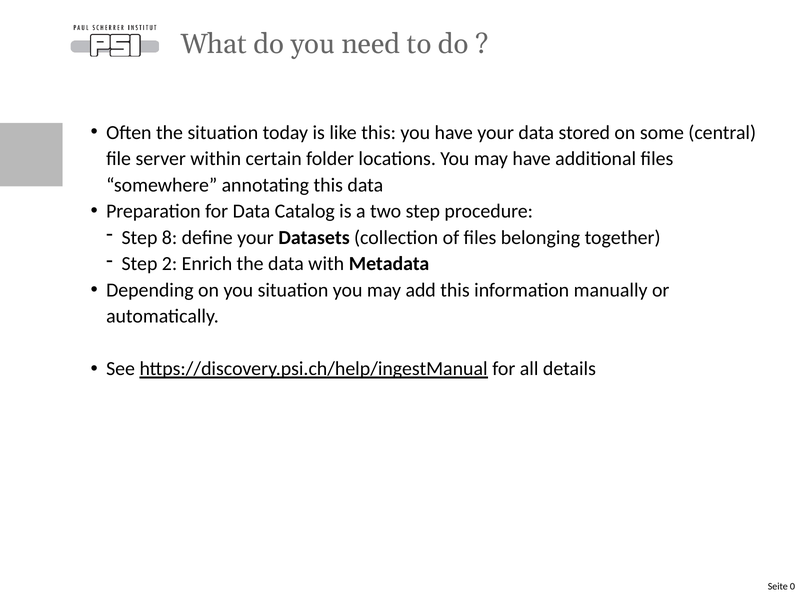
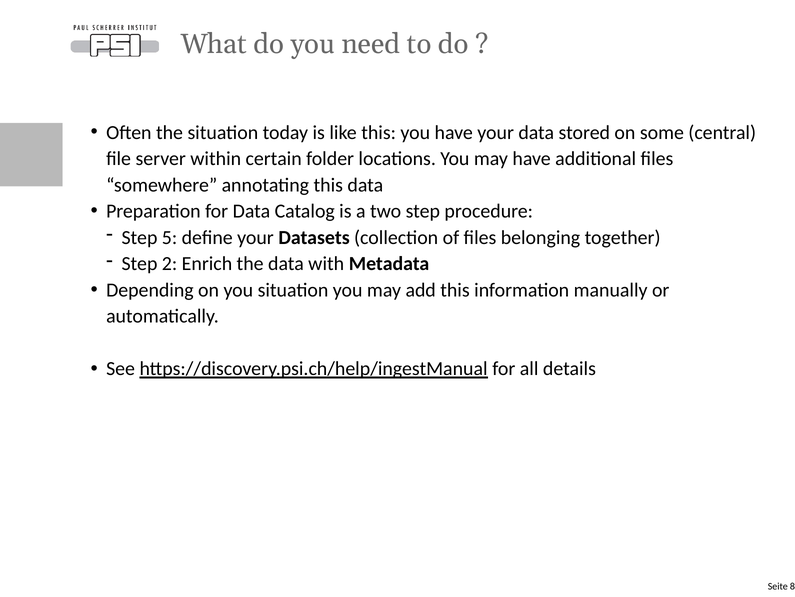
8: 8 -> 5
0: 0 -> 8
